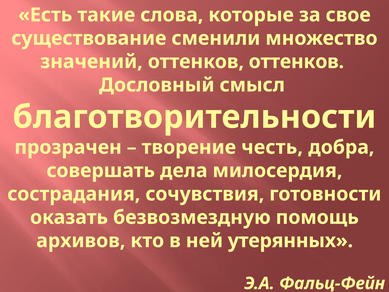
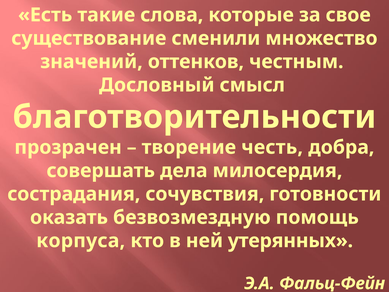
оттенков оттенков: оттенков -> честным
архивов: архивов -> корпуса
